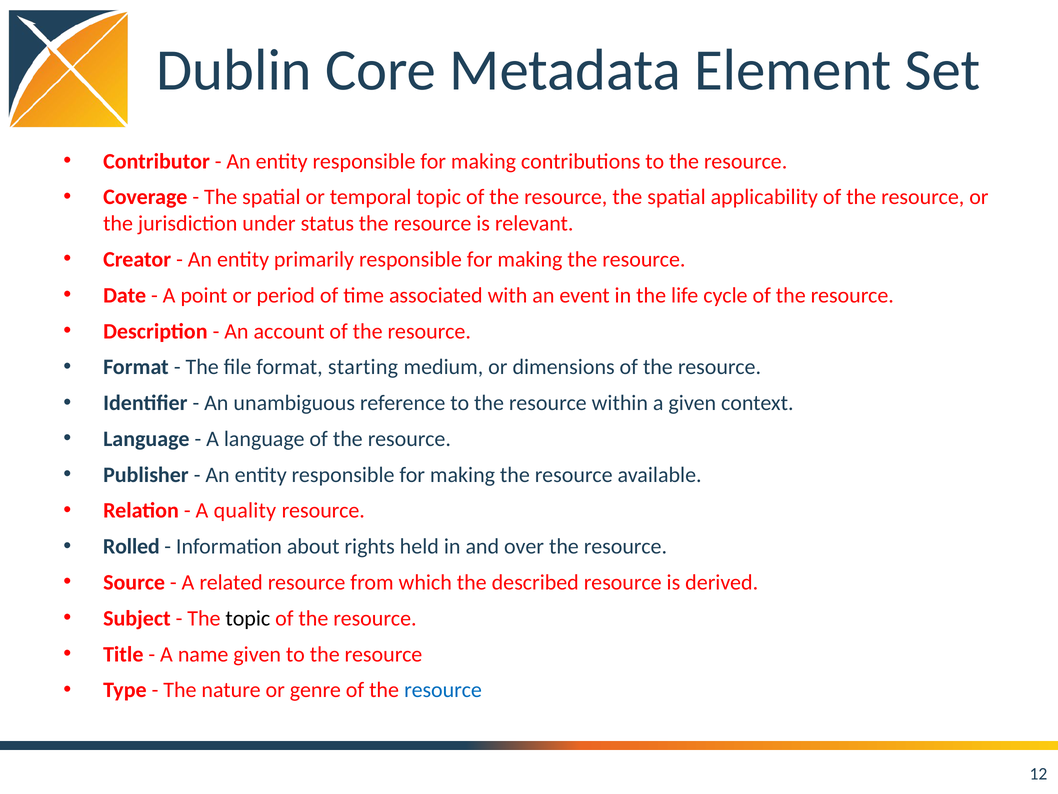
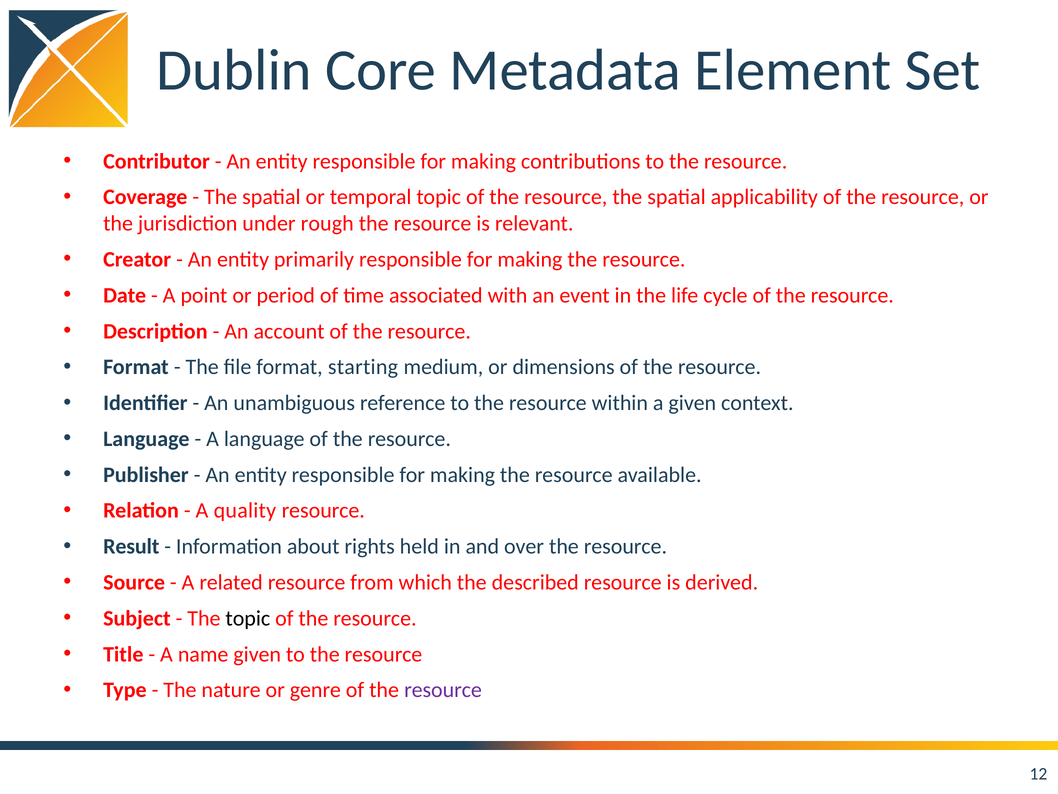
status: status -> rough
Rolled: Rolled -> Result
resource at (443, 690) colour: blue -> purple
